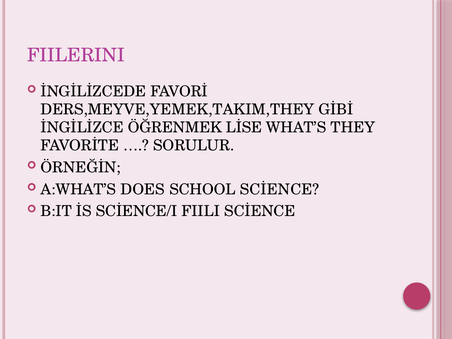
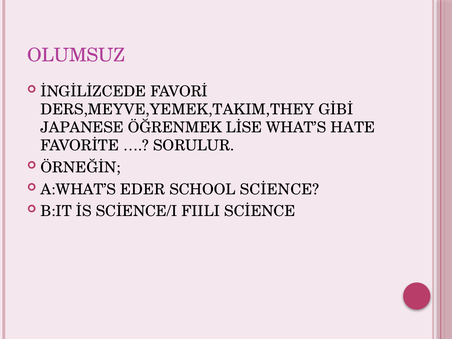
FIILERINI: FIILERINI -> OLUMSUZ
İNGİLİZCE: İNGİLİZCE -> JAPANESE
THEY: THEY -> HATE
DOES: DOES -> EDER
